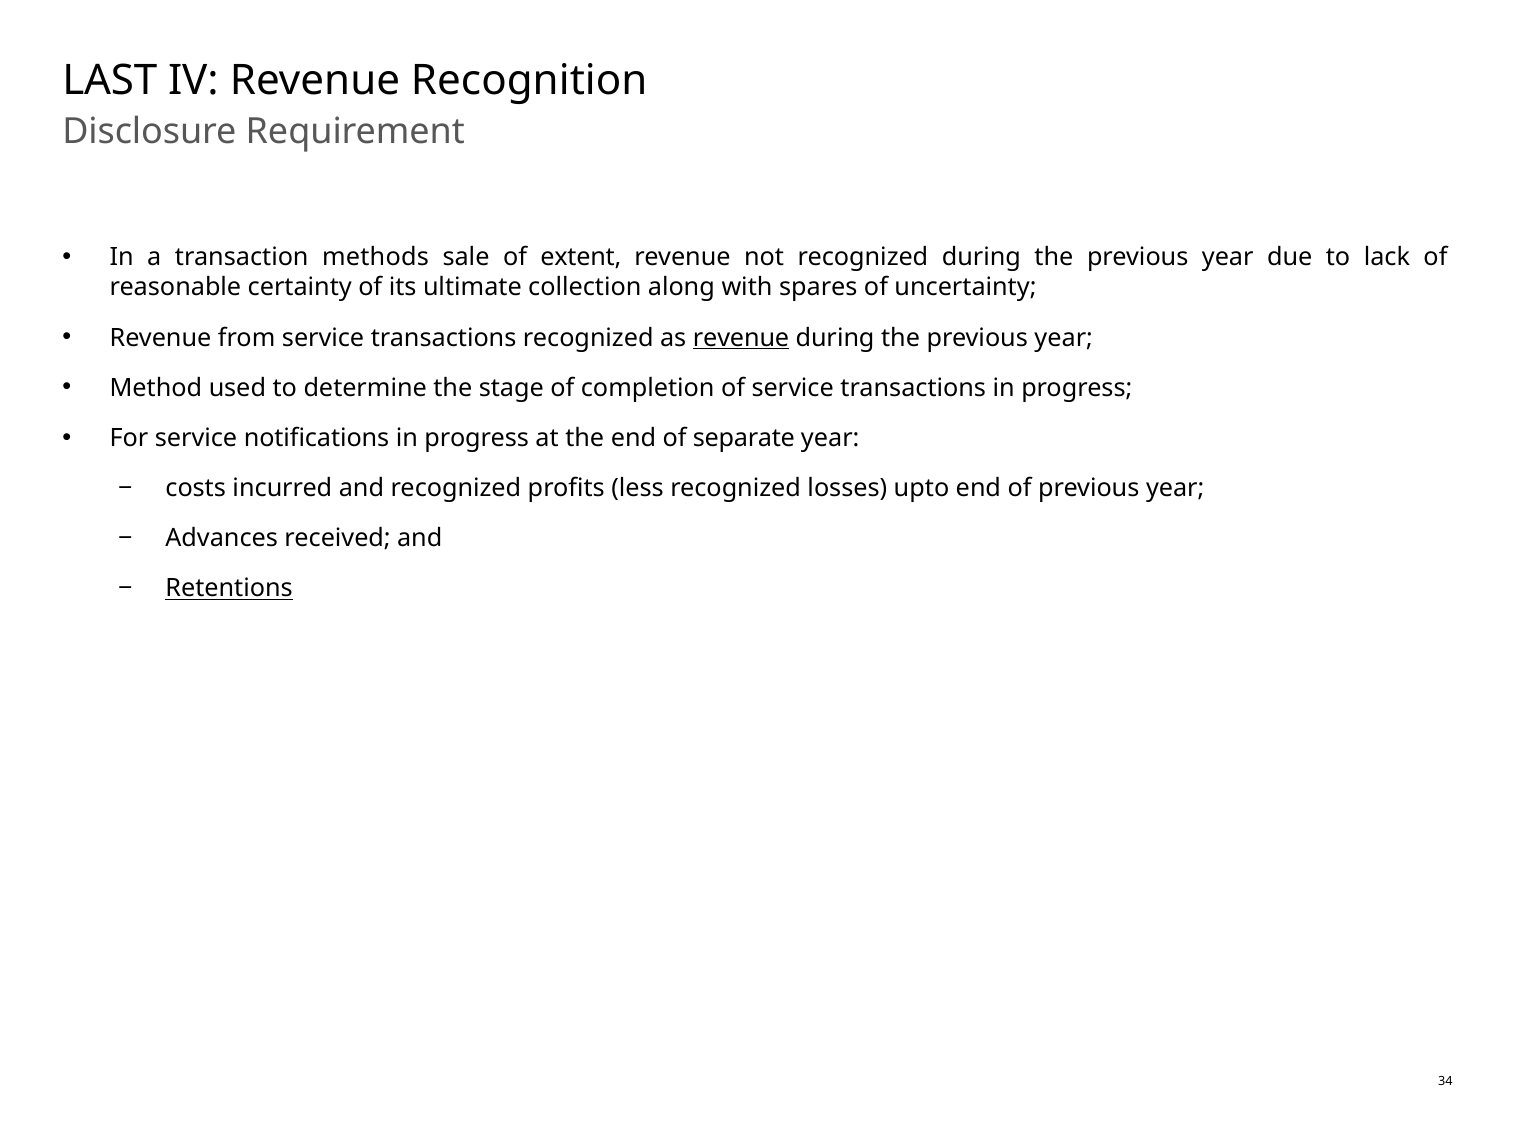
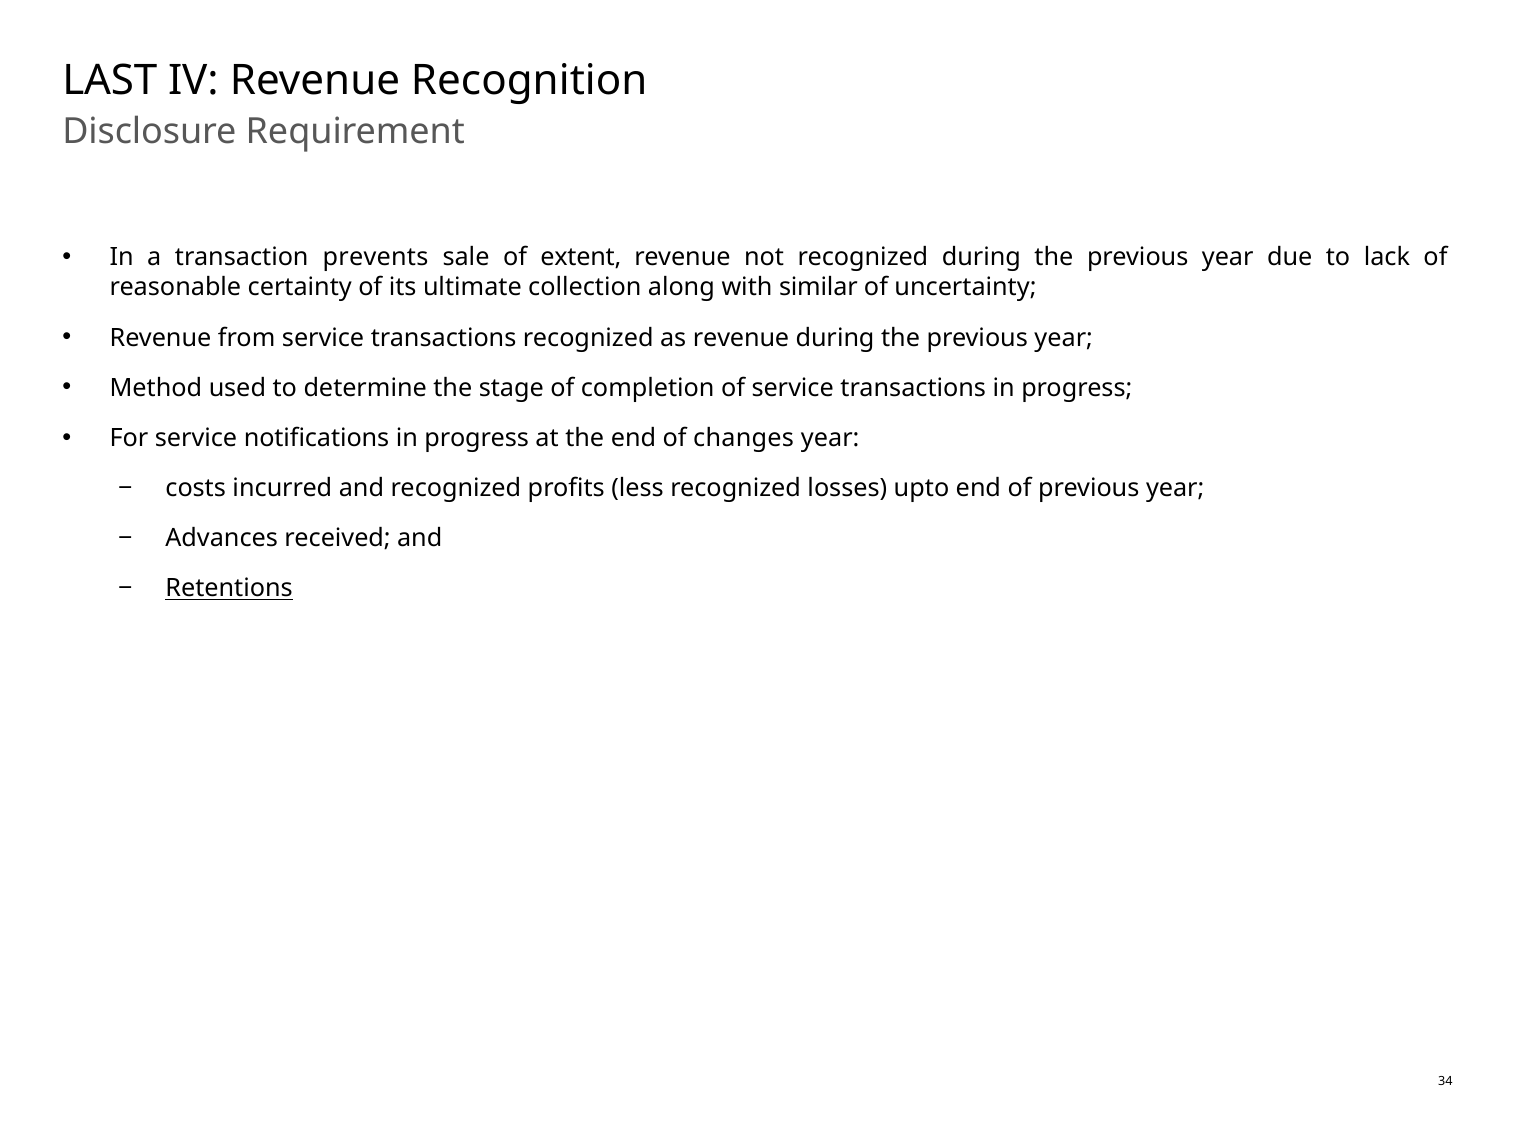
methods: methods -> prevents
spares: spares -> similar
revenue at (741, 338) underline: present -> none
separate: separate -> changes
